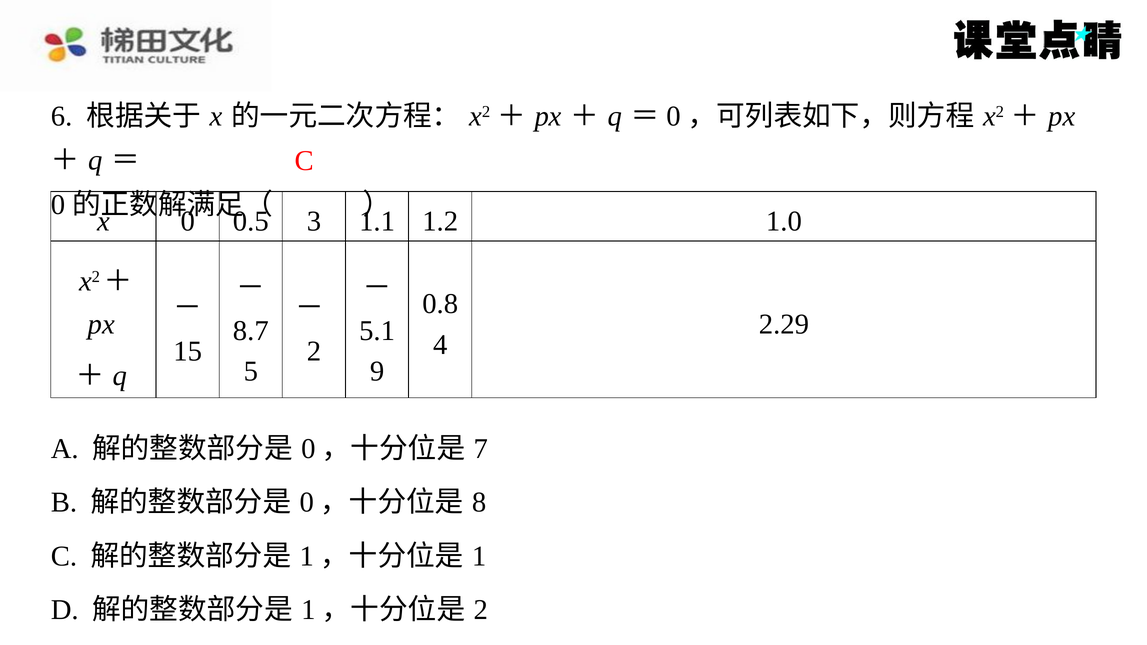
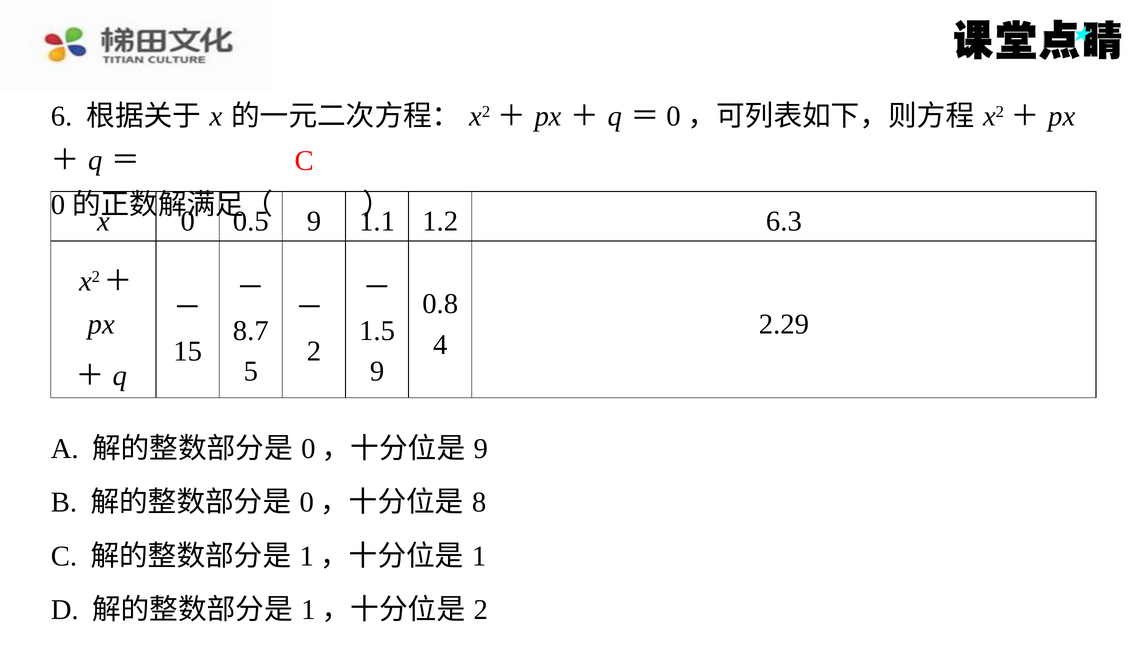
3 at (314, 221): 3 -> 9
1.0: 1.0 -> 6.3
5.1: 5.1 -> 1.5
7 at (481, 449): 7 -> 9
